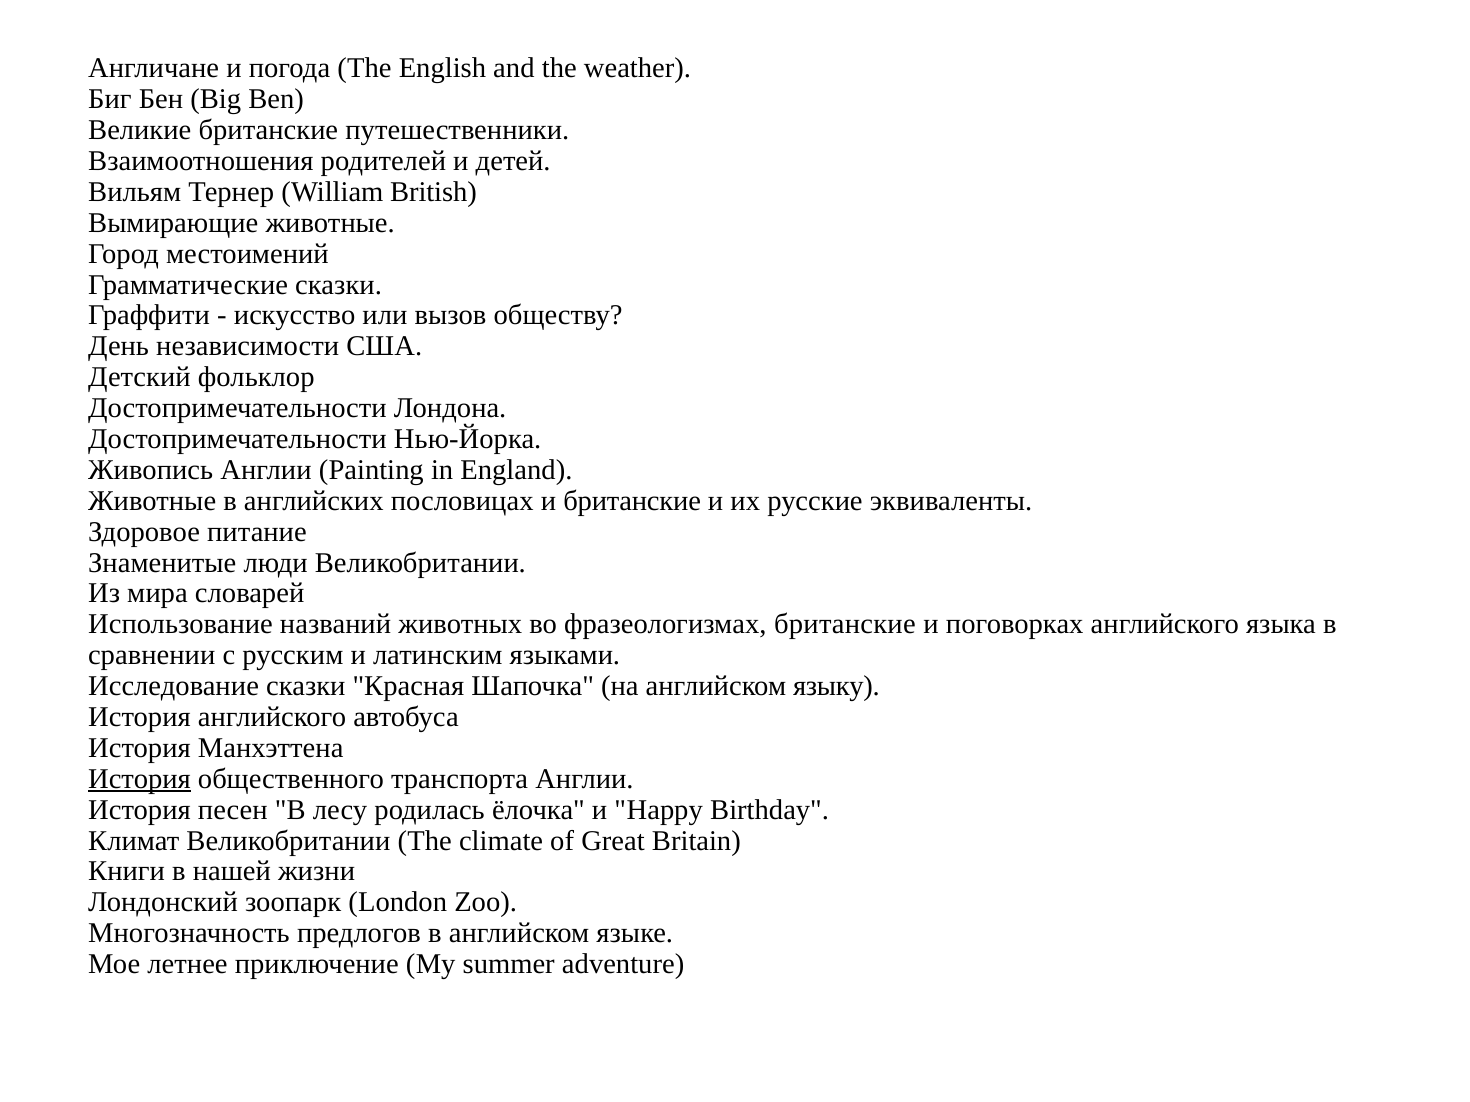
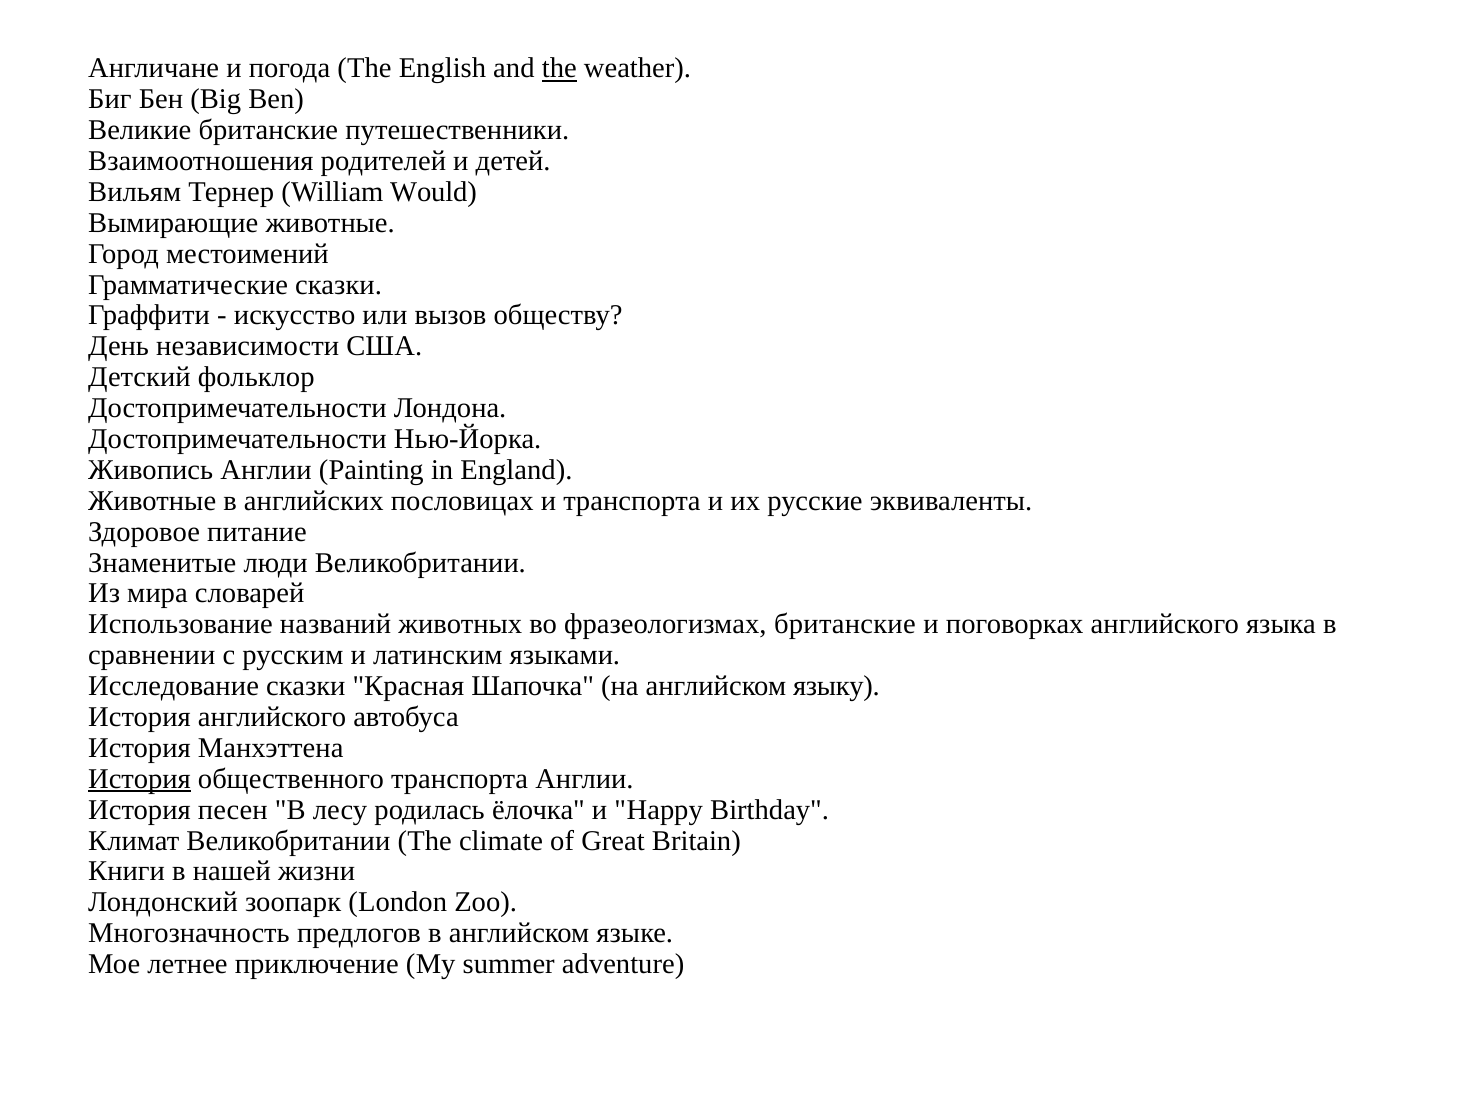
the at (559, 68) underline: none -> present
British: British -> Would
и британские: британские -> транспорта
